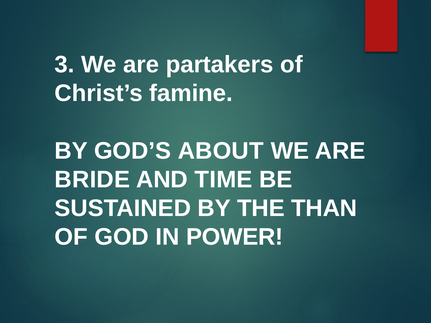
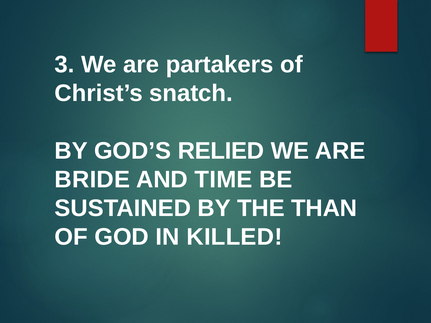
famine: famine -> snatch
ABOUT: ABOUT -> RELIED
POWER: POWER -> KILLED
